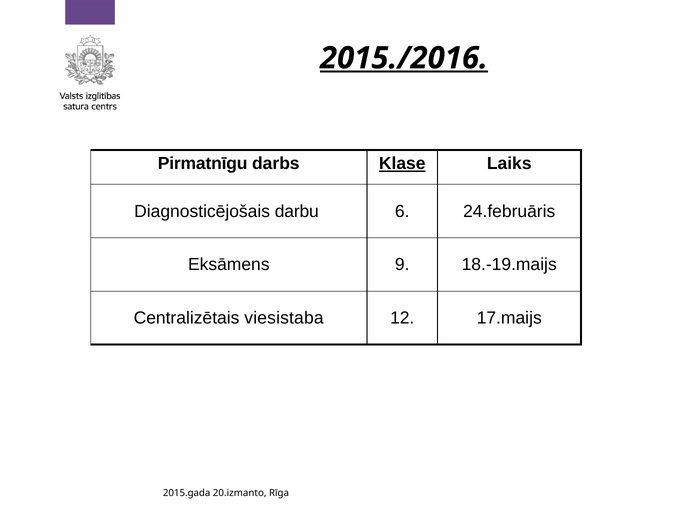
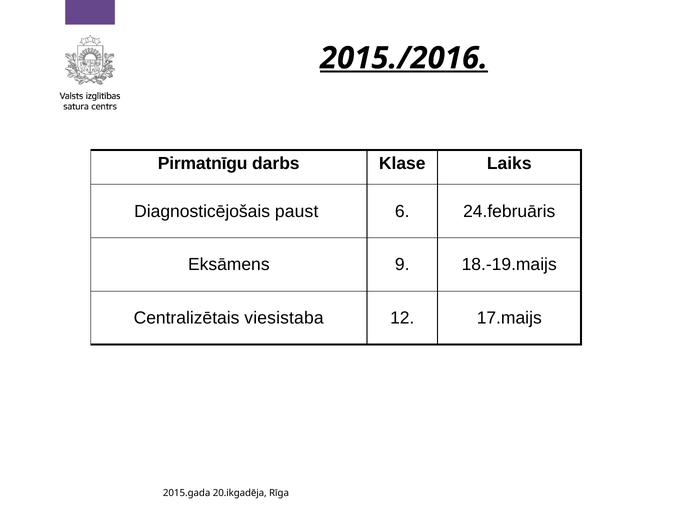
Klase underline: present -> none
darbu: darbu -> paust
20.izmanto: 20.izmanto -> 20.ikgadēja
